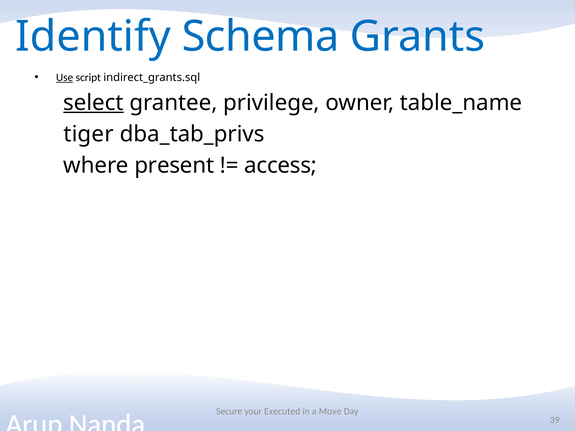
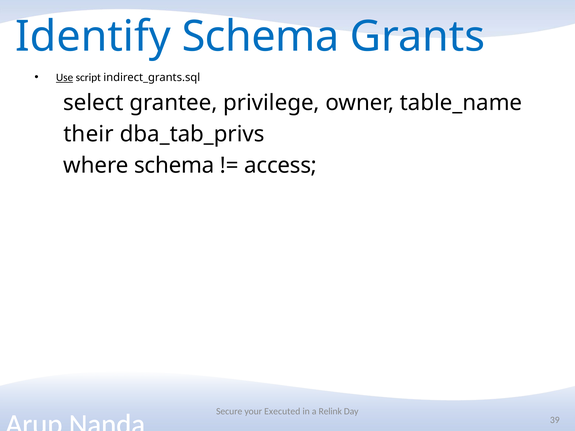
select underline: present -> none
tiger: tiger -> their
where present: present -> schema
Move: Move -> Relink
